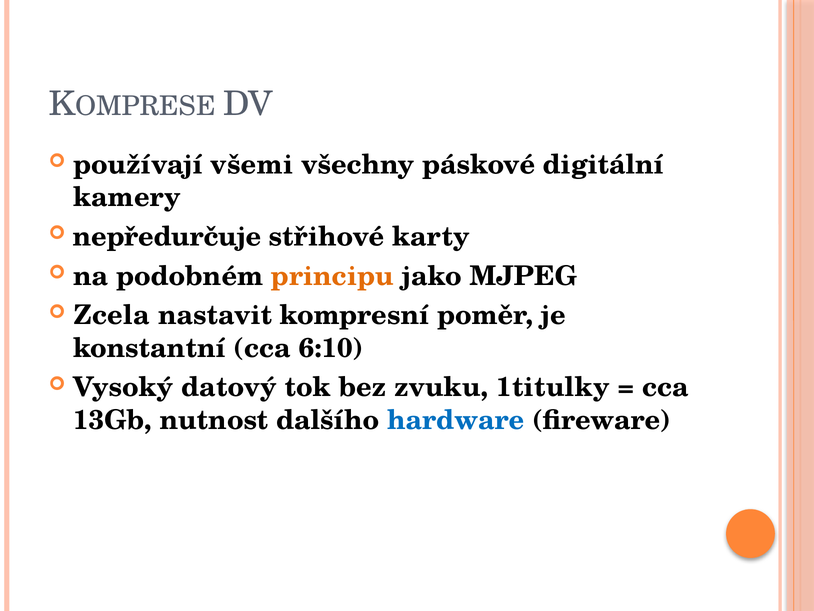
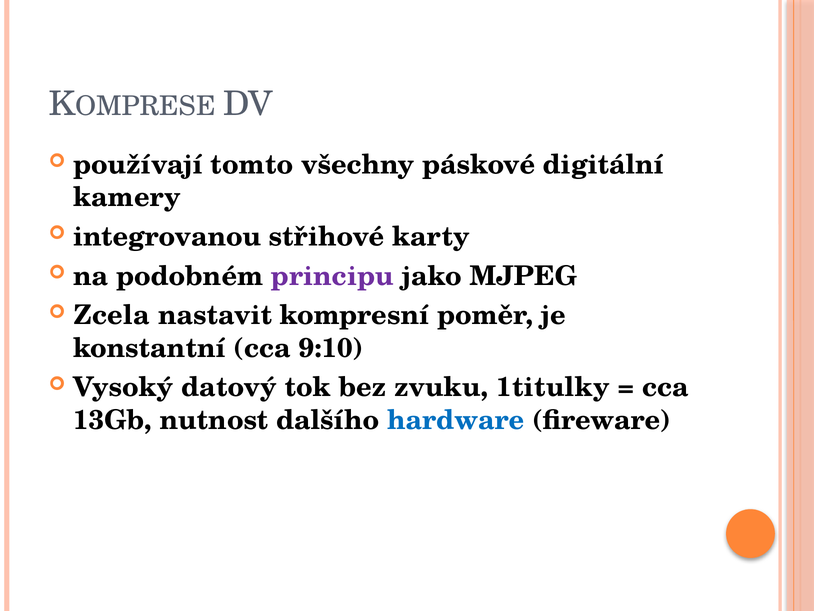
všemi: všemi -> tomto
nepředurčuje: nepředurčuje -> integrovanou
principu colour: orange -> purple
6:10: 6:10 -> 9:10
